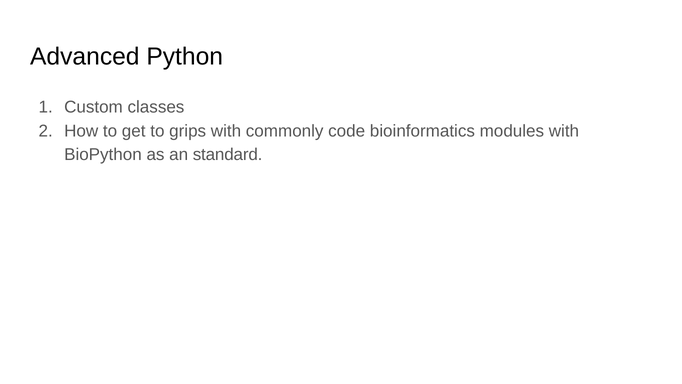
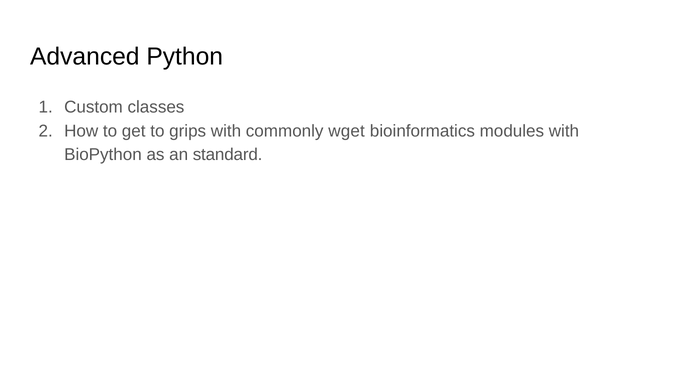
code: code -> wget
